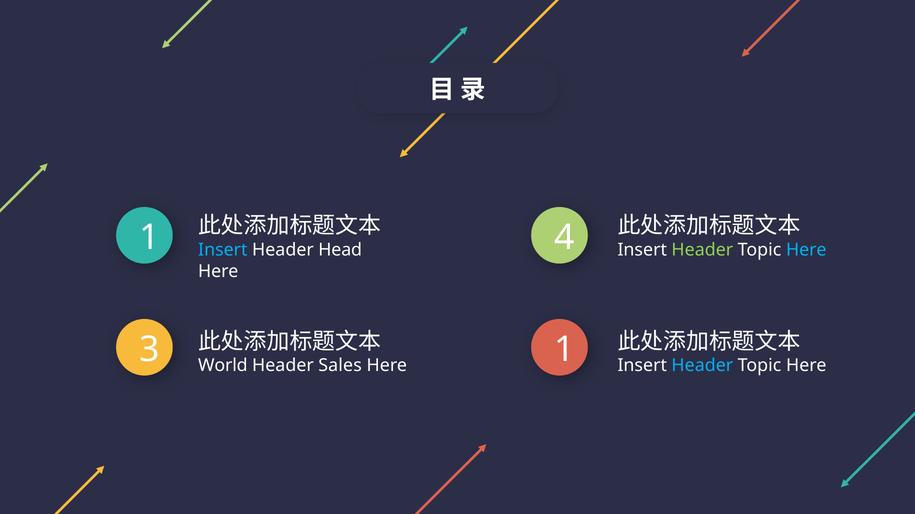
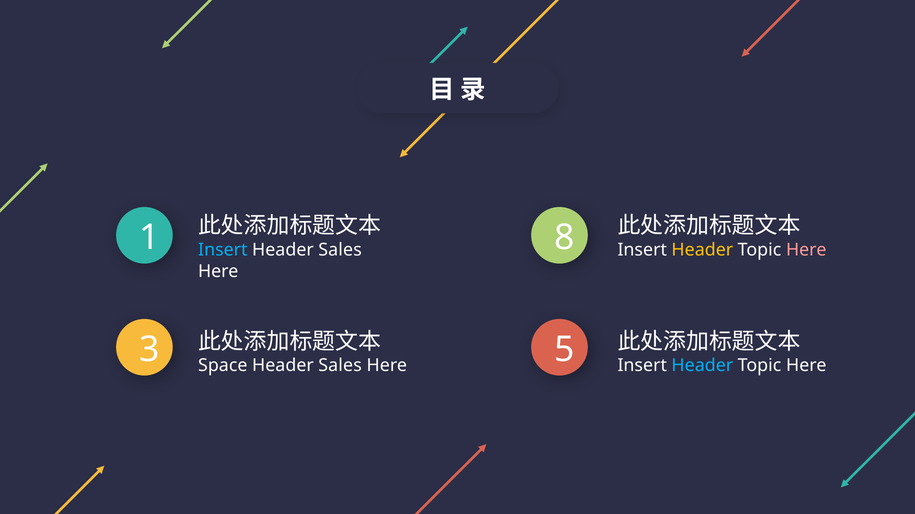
4: 4 -> 8
Head at (340, 250): Head -> Sales
Header at (702, 250) colour: light green -> yellow
Here at (806, 250) colour: light blue -> pink
3 1: 1 -> 5
World: World -> Space
